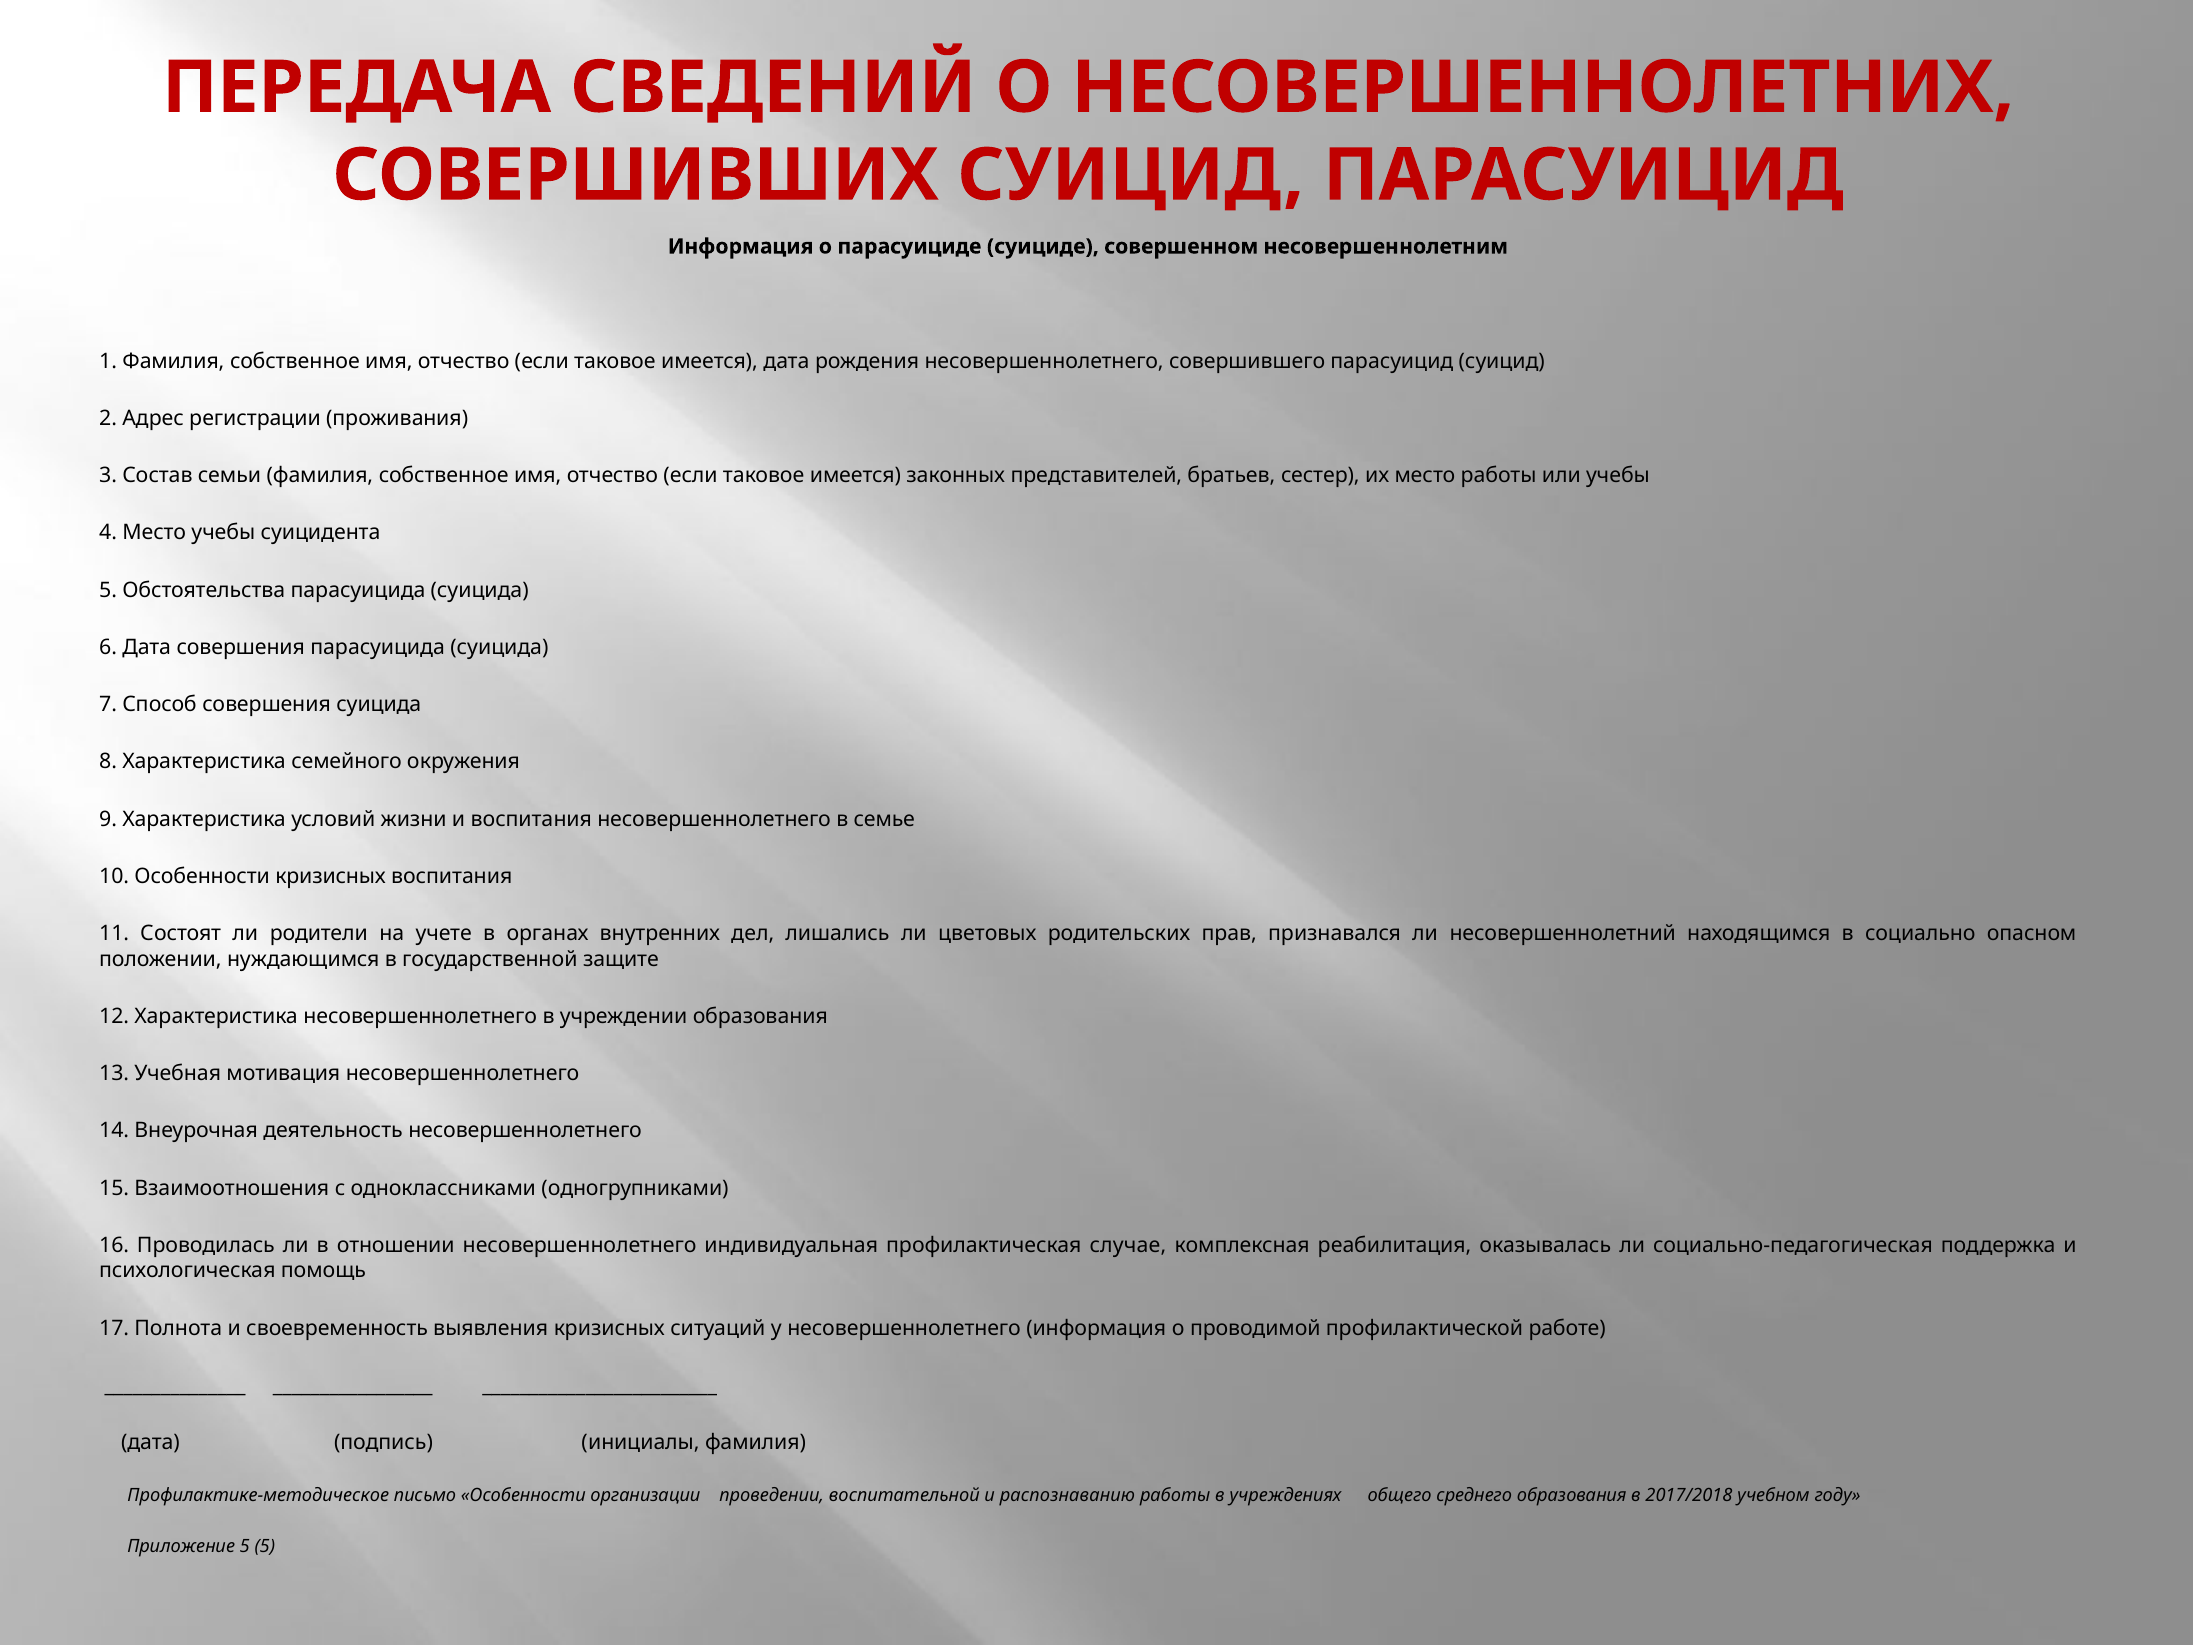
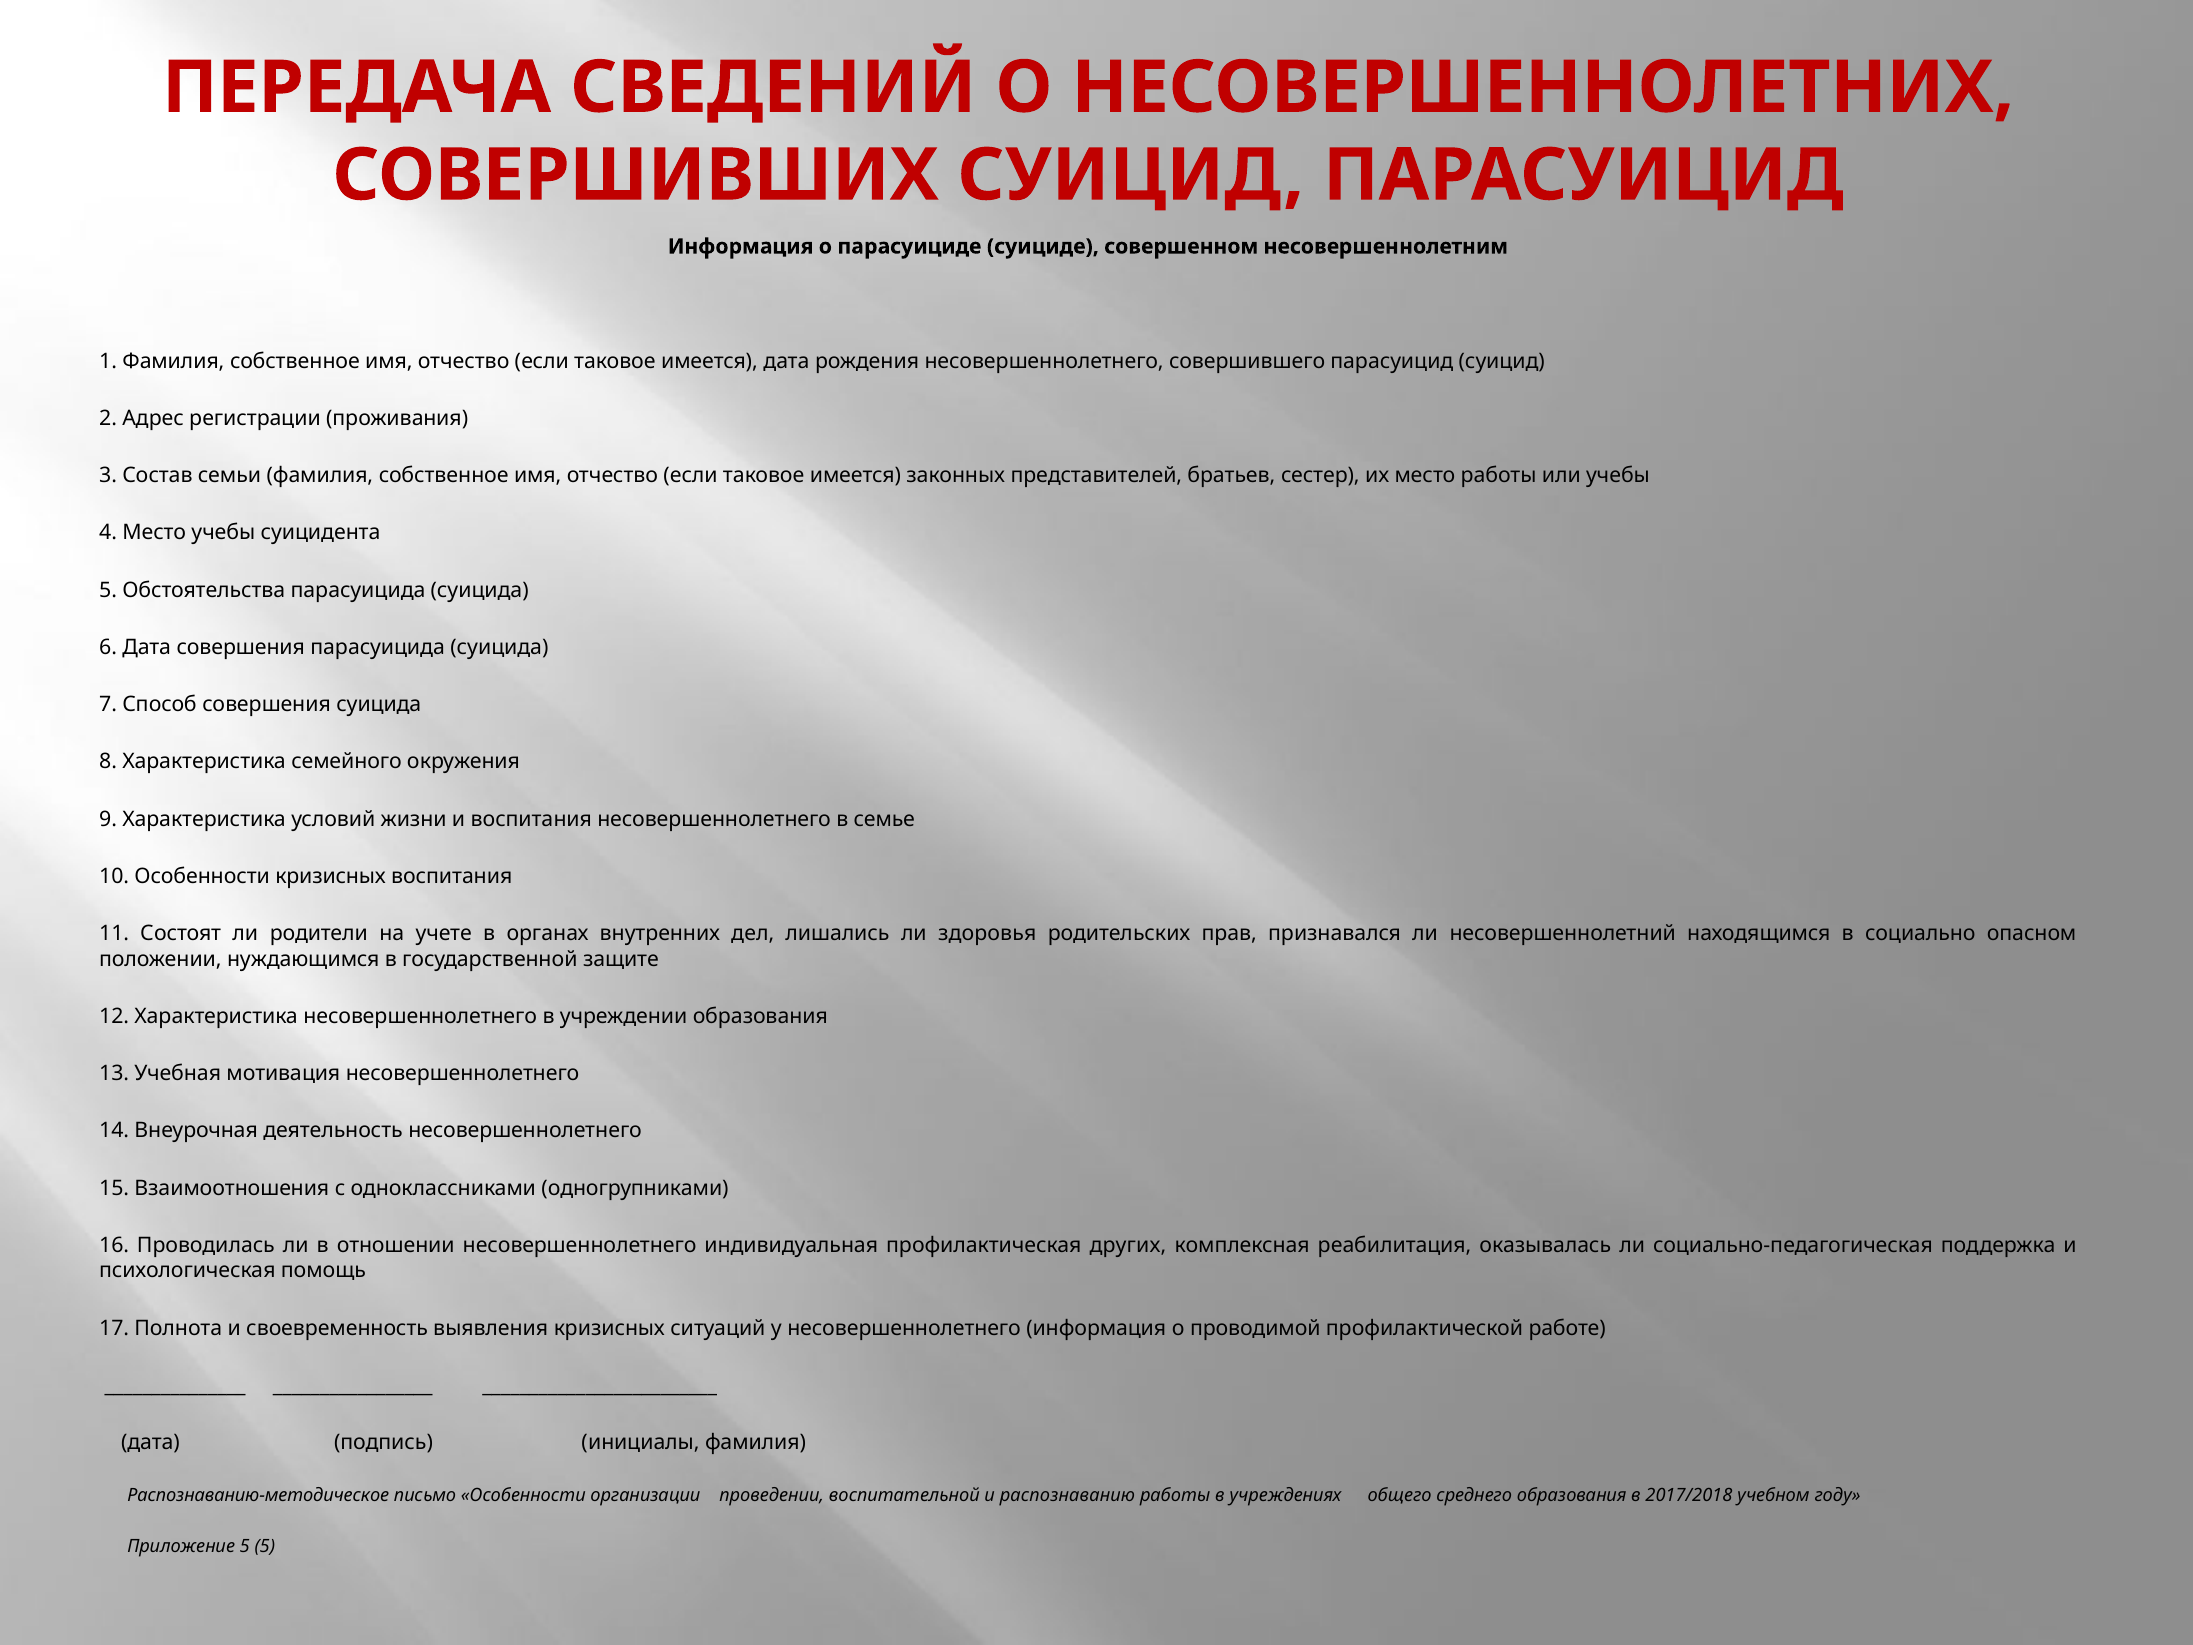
цветовых: цветовых -> здоровья
случае: случае -> других
Профилактике-методическое: Профилактике-методическое -> Распознаванию-методическое
